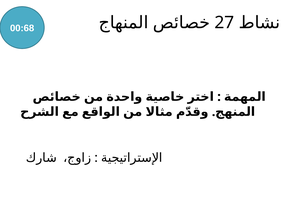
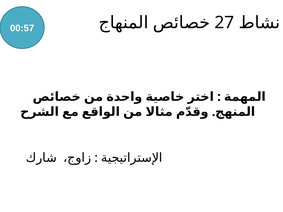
00:68: 00:68 -> 00:57
